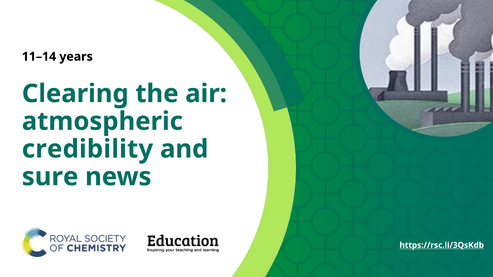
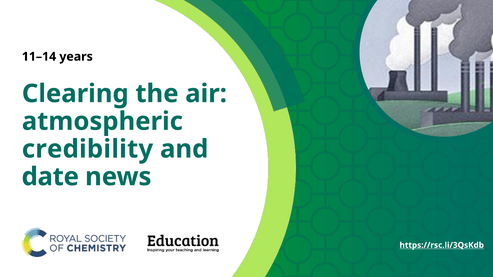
sure: sure -> date
